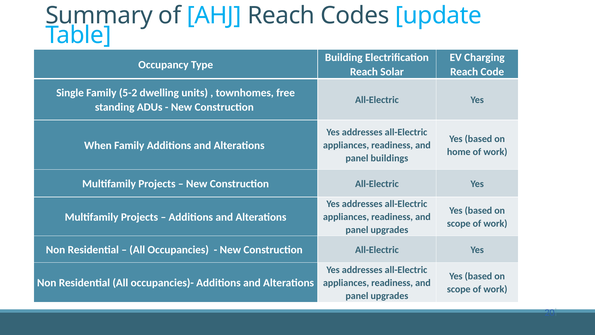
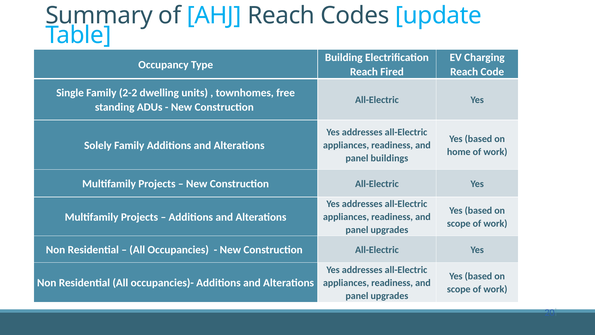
Solar: Solar -> Fired
5-2: 5-2 -> 2-2
When: When -> Solely
